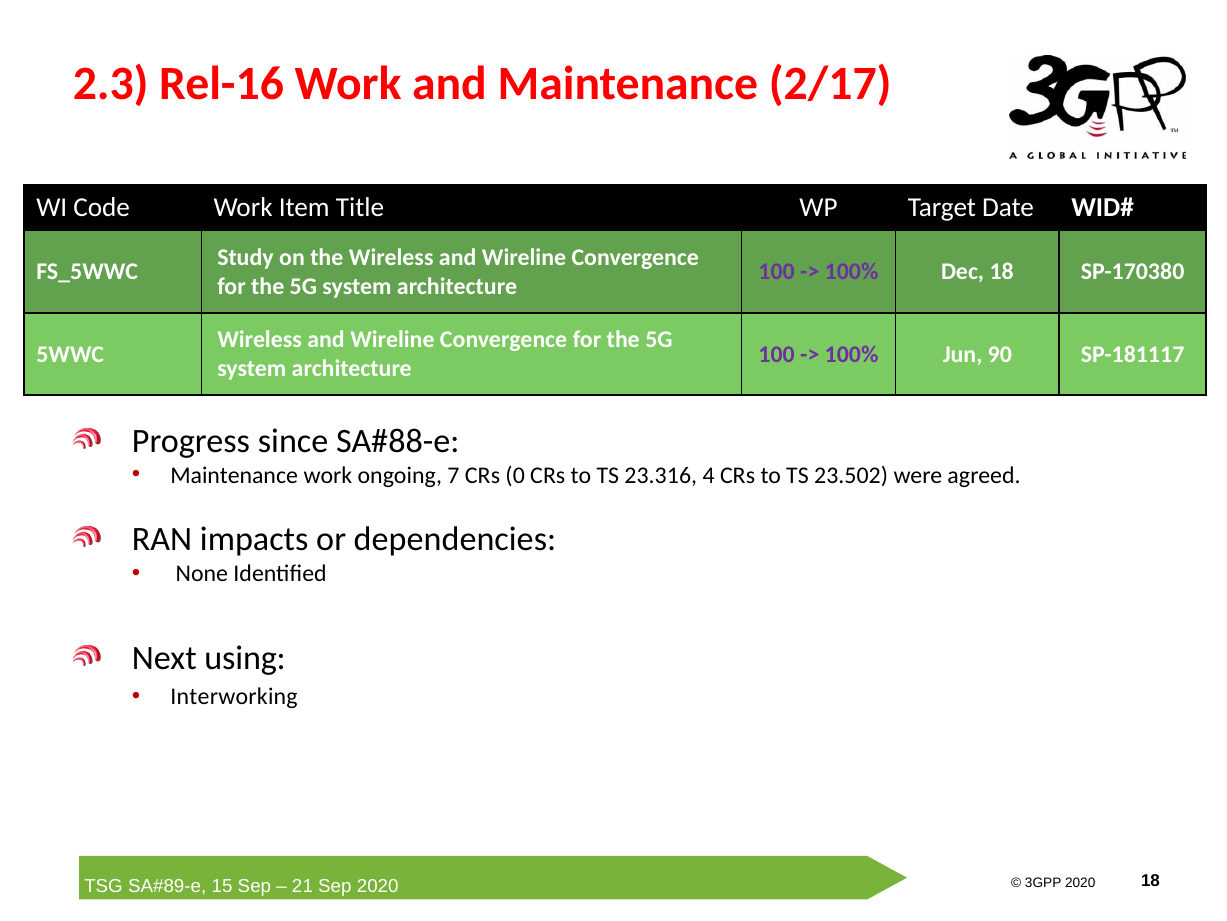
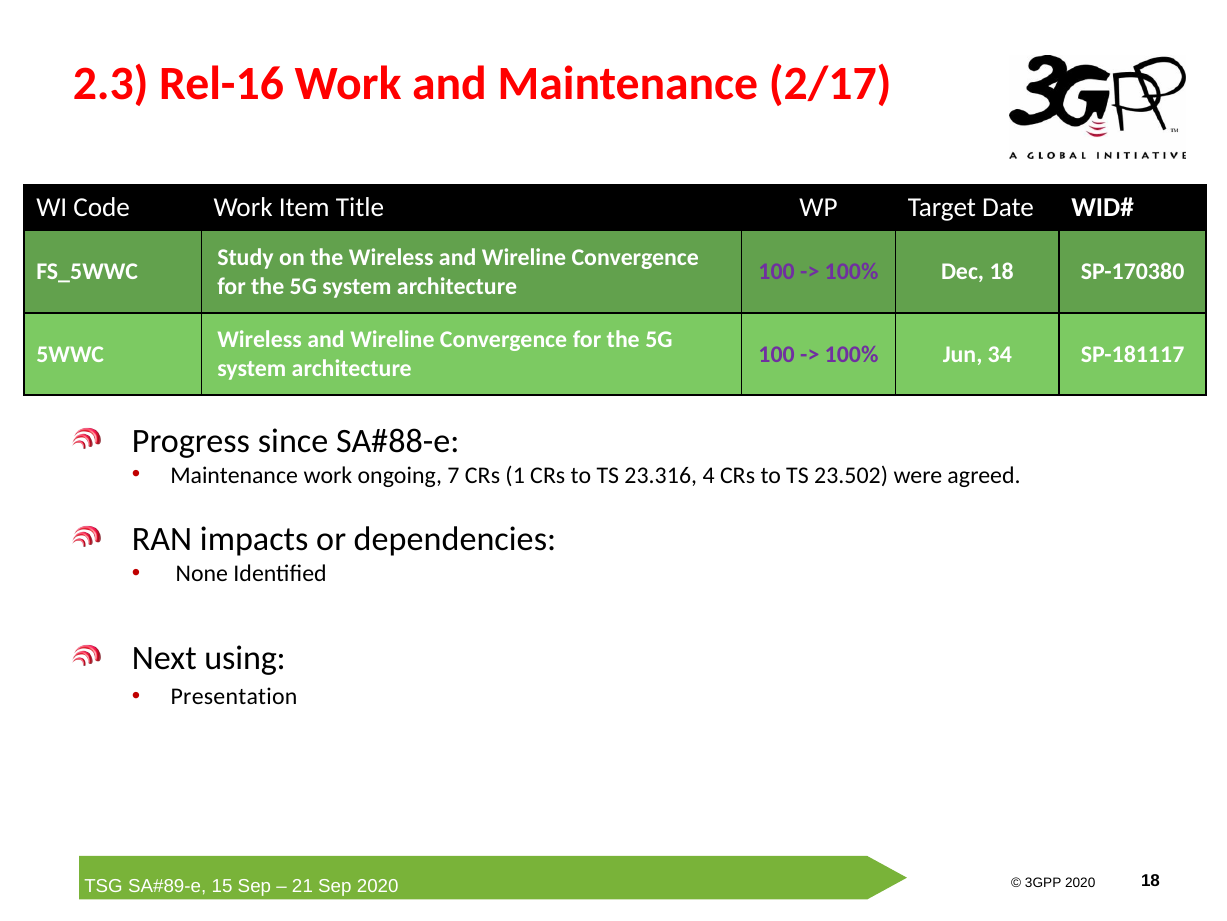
90: 90 -> 34
0: 0 -> 1
Interworking: Interworking -> Presentation
